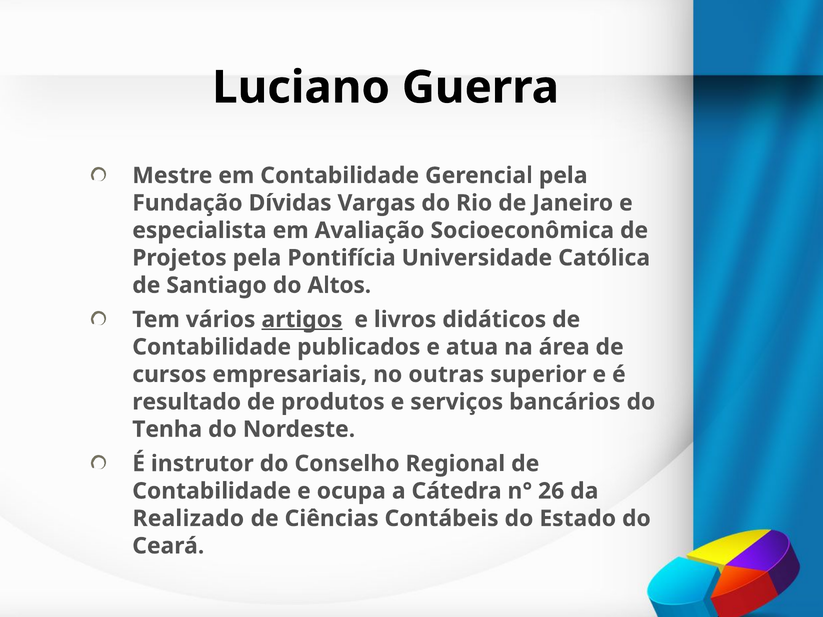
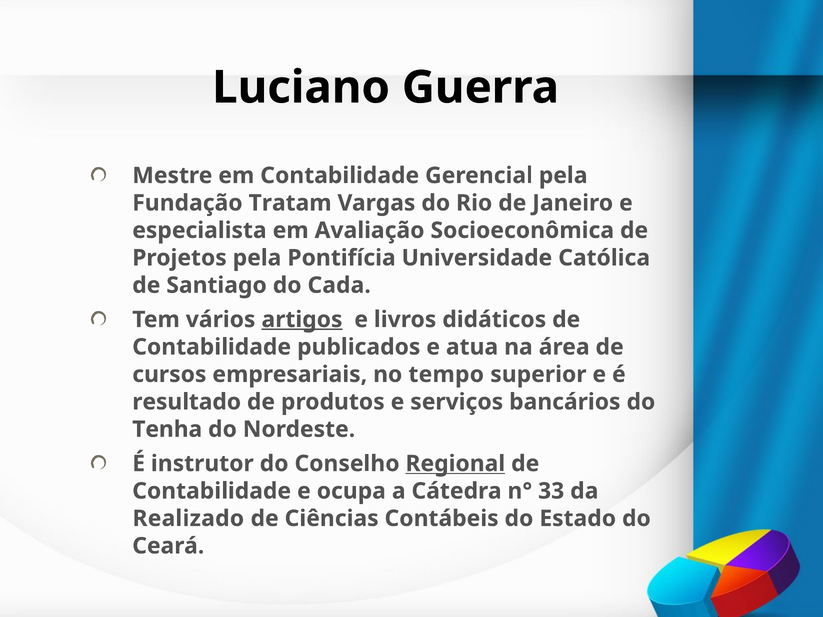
Dívidas: Dívidas -> Tratam
Altos: Altos -> Cada
outras: outras -> tempo
Regional underline: none -> present
26: 26 -> 33
